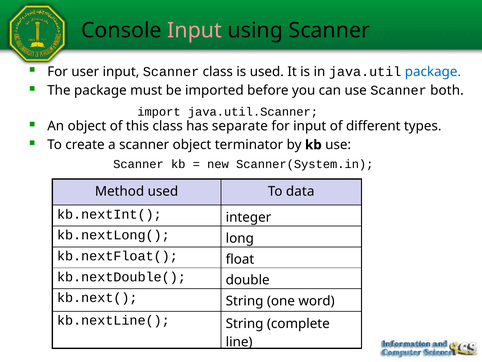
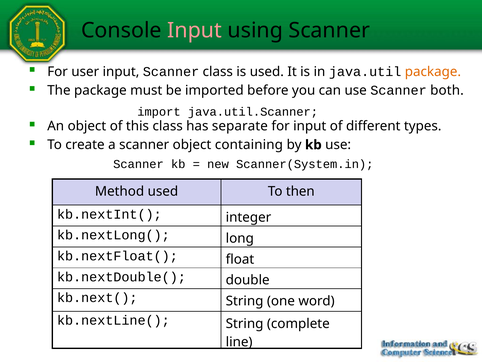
package at (433, 72) colour: blue -> orange
terminator: terminator -> containing
data: data -> then
